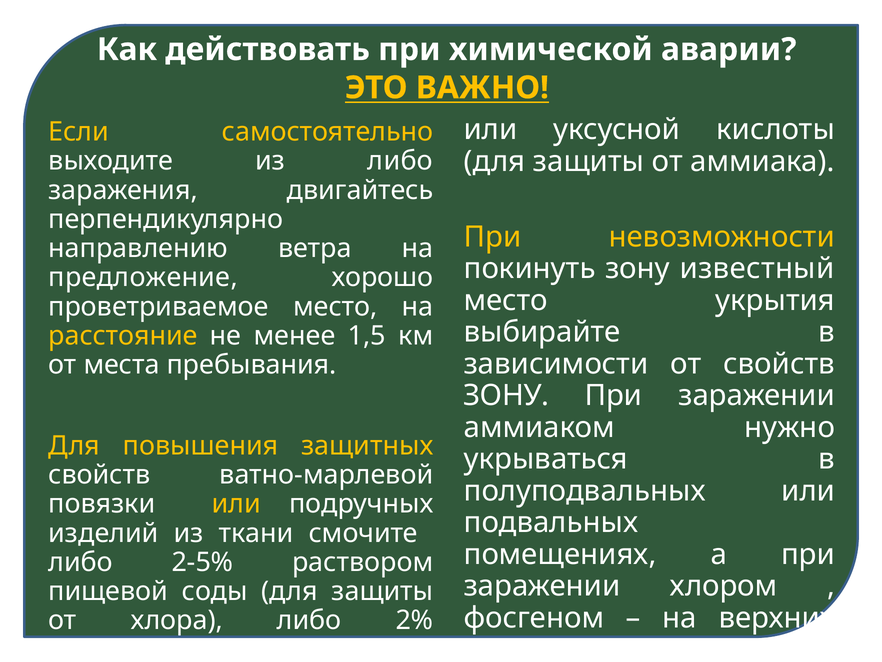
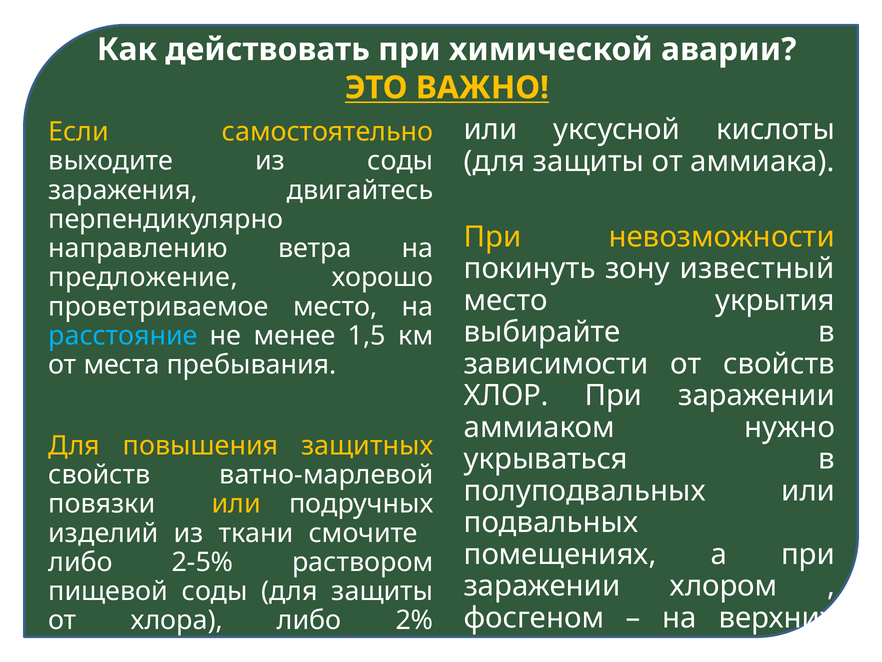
из либо: либо -> соды
расстояние colour: yellow -> light blue
ЗОНУ at (506, 395): ЗОНУ -> ХЛОР
